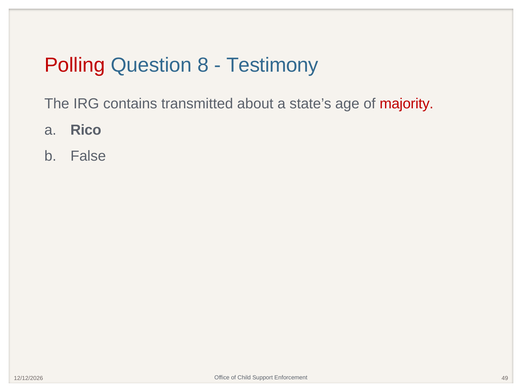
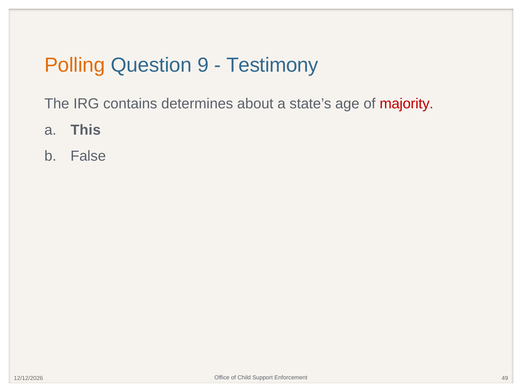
Polling colour: red -> orange
8: 8 -> 9
transmitted: transmitted -> determines
Rico: Rico -> This
